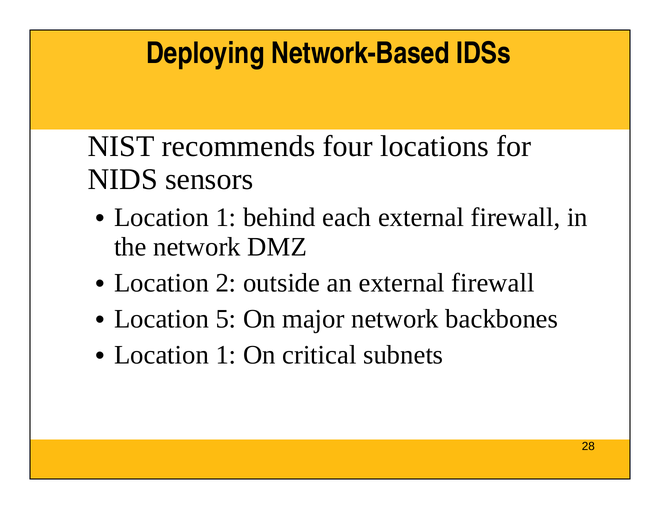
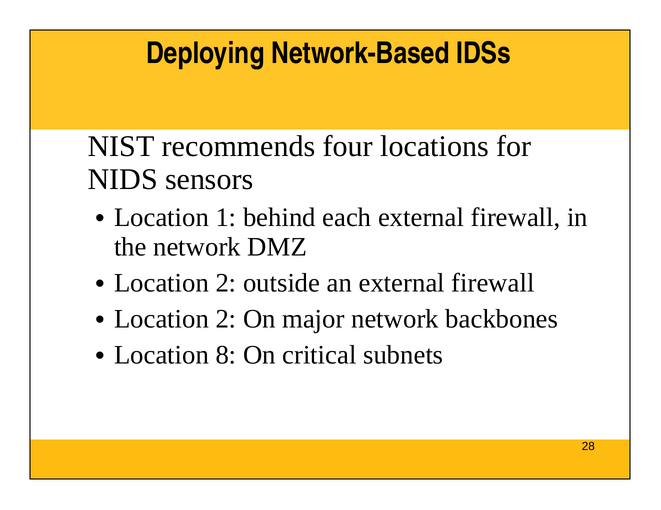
5 at (226, 320): 5 -> 2
1 at (226, 356): 1 -> 8
